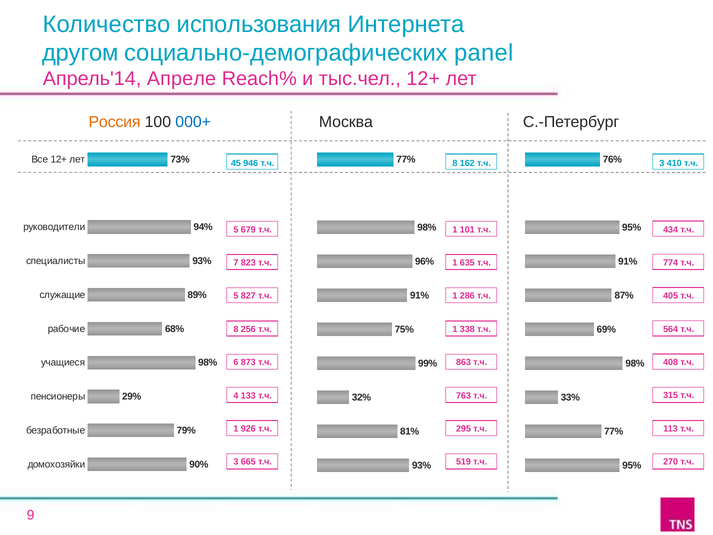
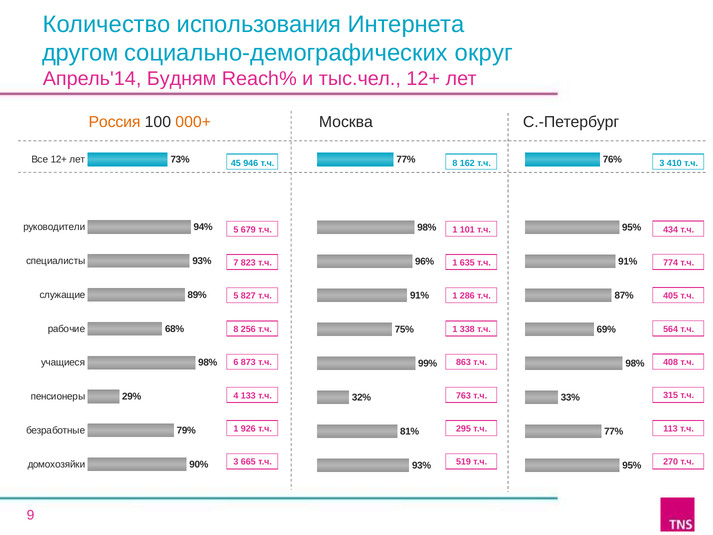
panel: panel -> округ
Апреле: Апреле -> Будням
000+ colour: blue -> orange
